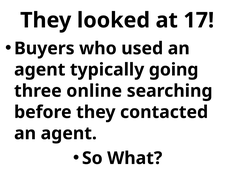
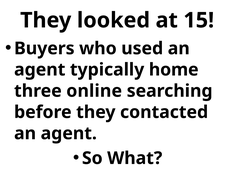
17: 17 -> 15
going: going -> home
